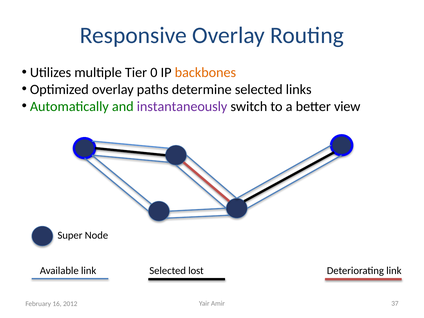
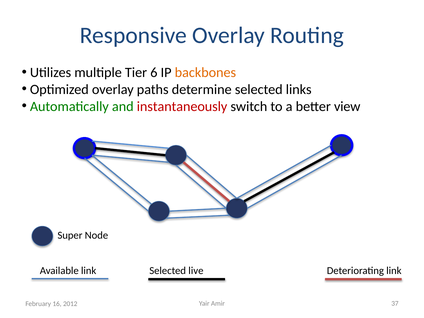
0: 0 -> 6
instantaneously colour: purple -> red
lost: lost -> live
